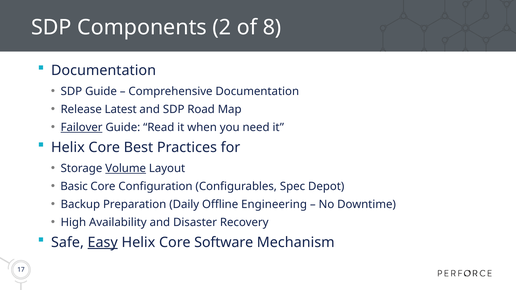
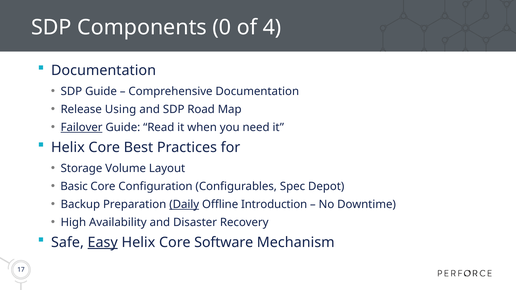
2: 2 -> 0
8: 8 -> 4
Latest: Latest -> Using
Volume underline: present -> none
Daily underline: none -> present
Engineering: Engineering -> Introduction
